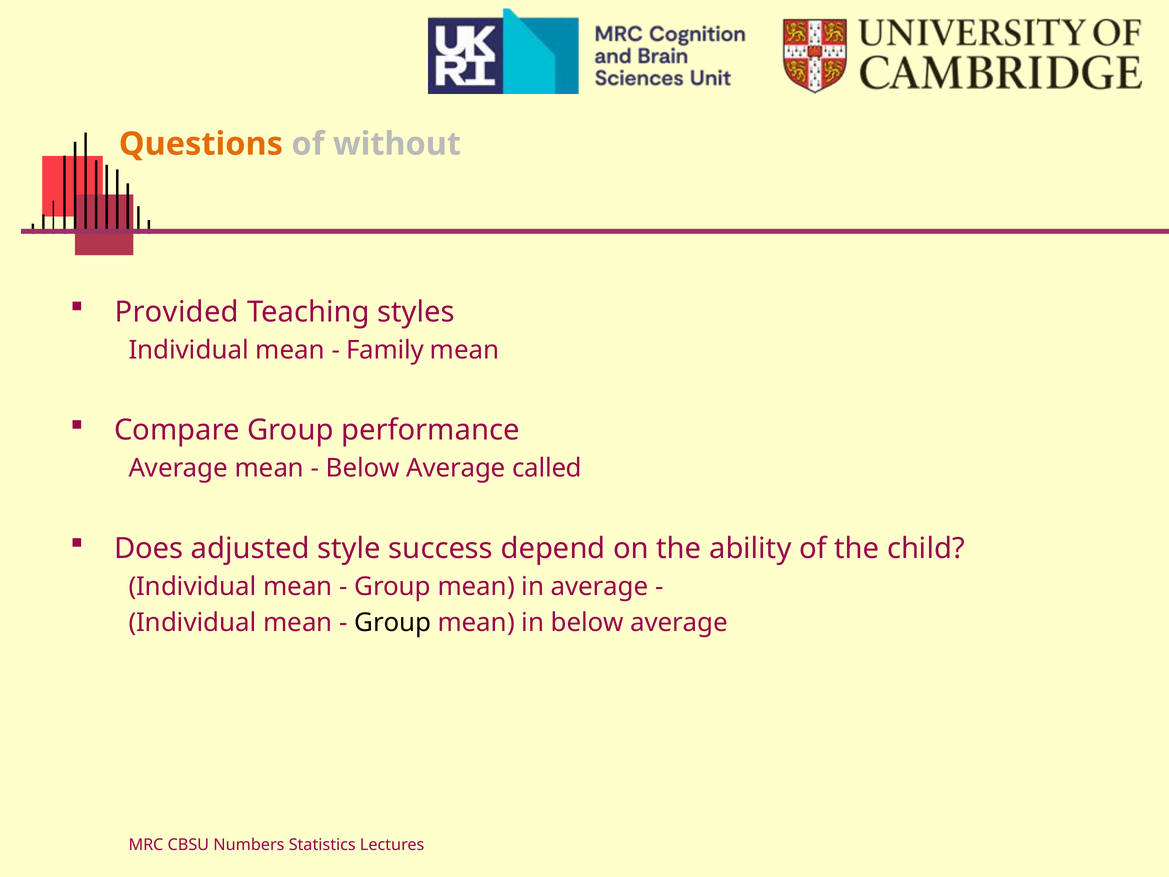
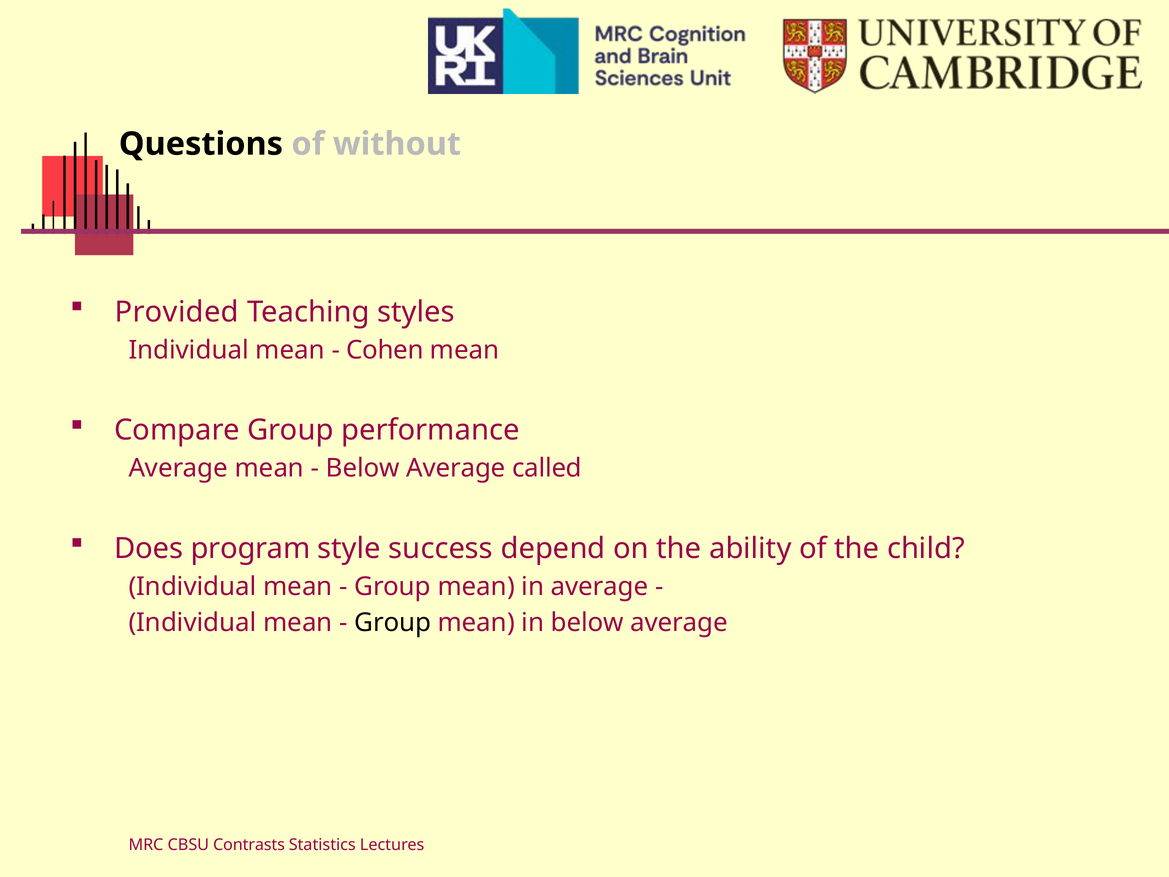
Questions colour: orange -> black
Family: Family -> Cohen
adjusted: adjusted -> program
Numbers: Numbers -> Contrasts
